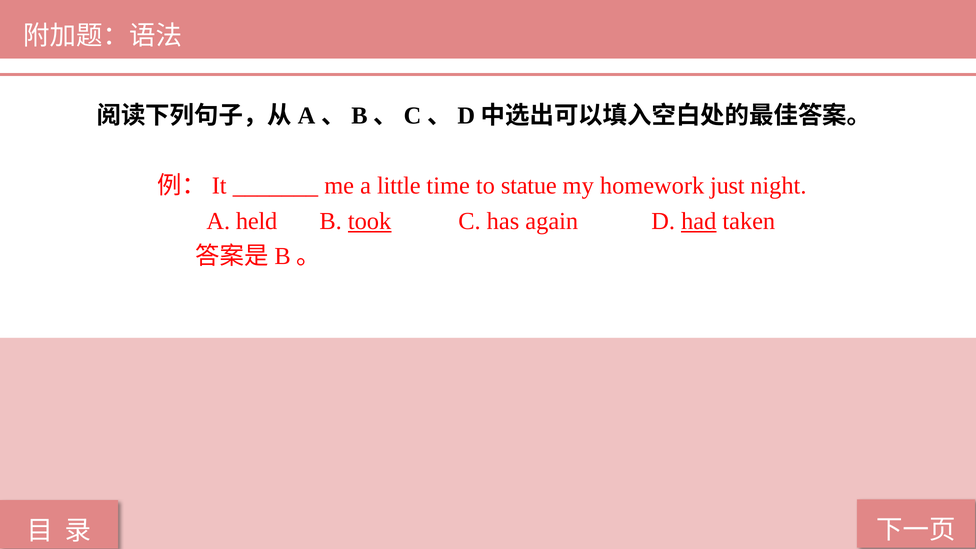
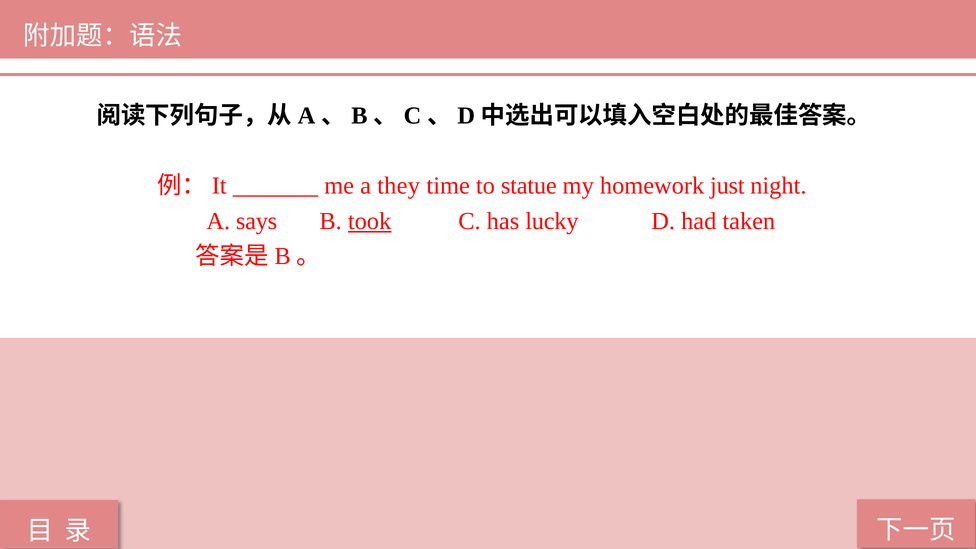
little: little -> they
held: held -> says
again: again -> lucky
had underline: present -> none
